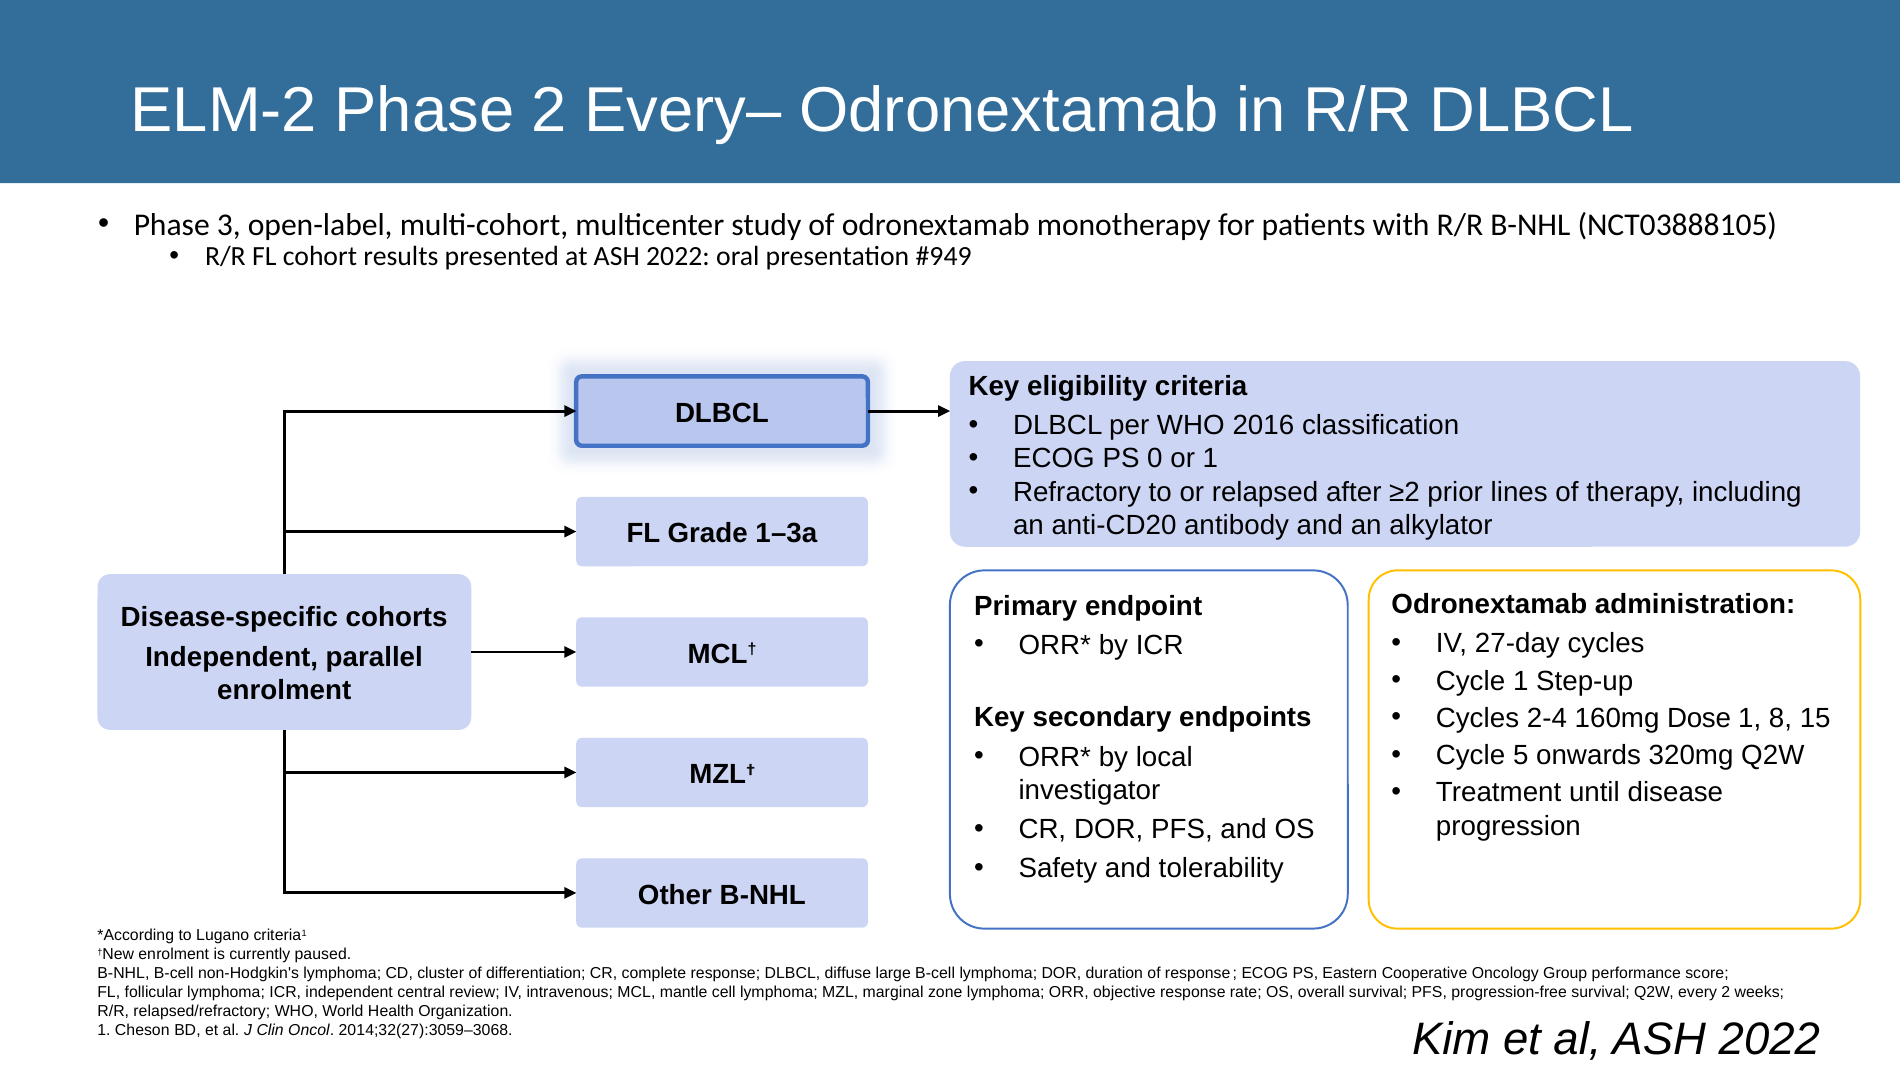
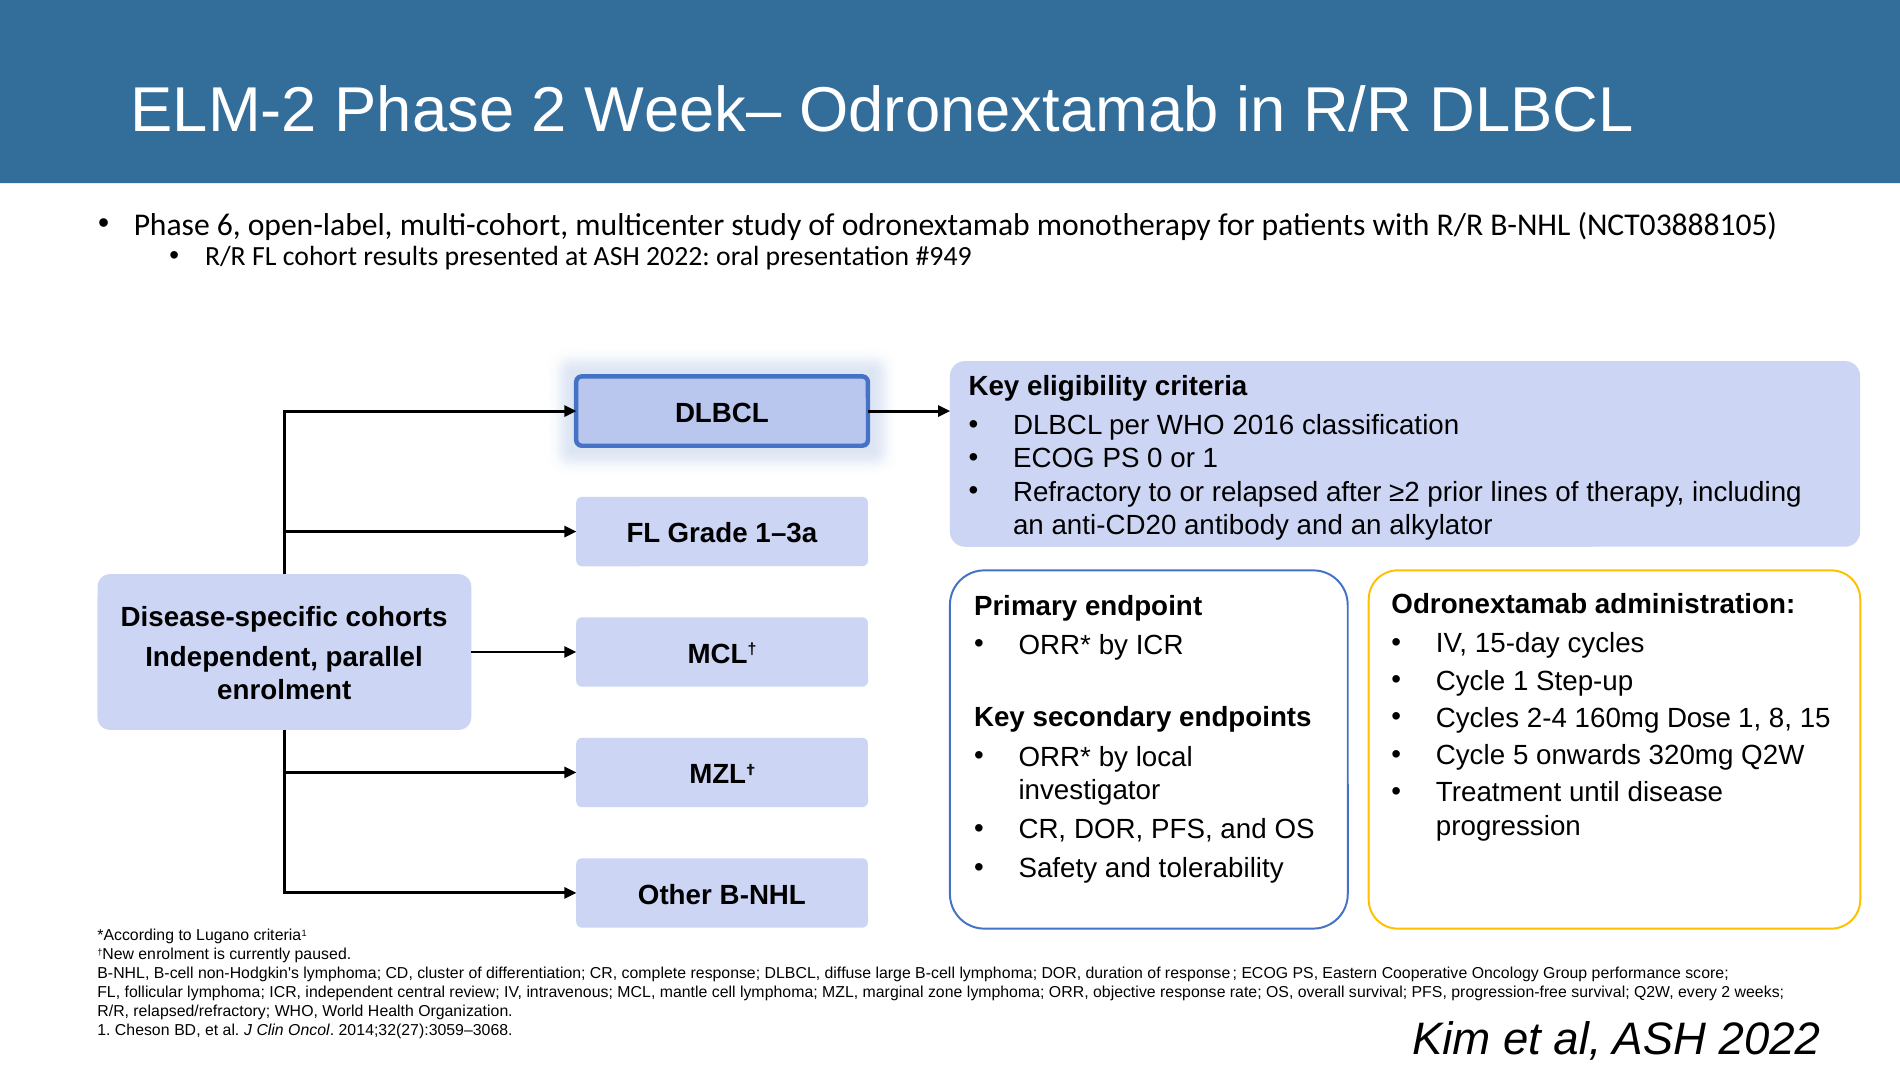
Every–: Every– -> Week–
3: 3 -> 6
27-day: 27-day -> 15-day
